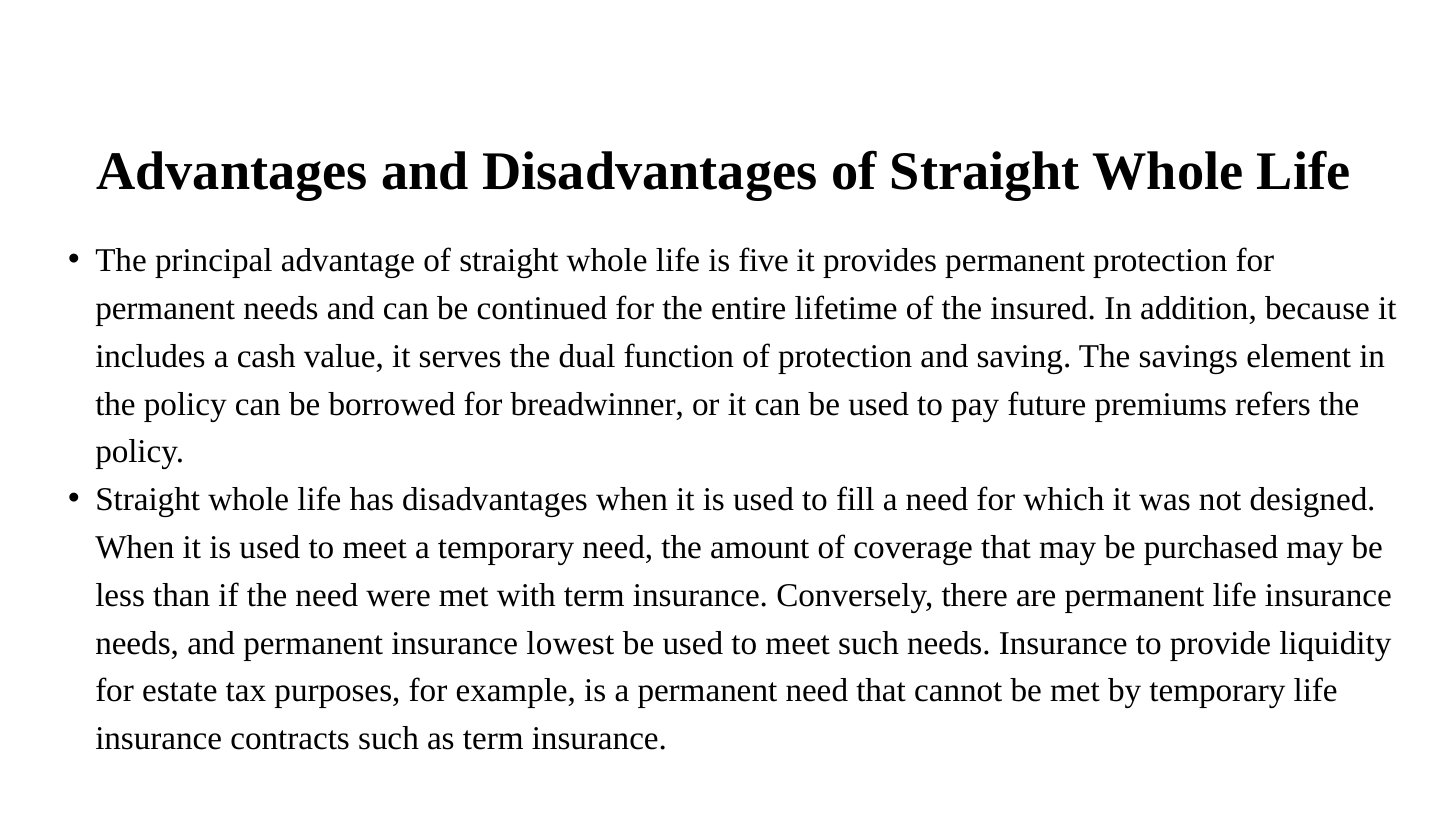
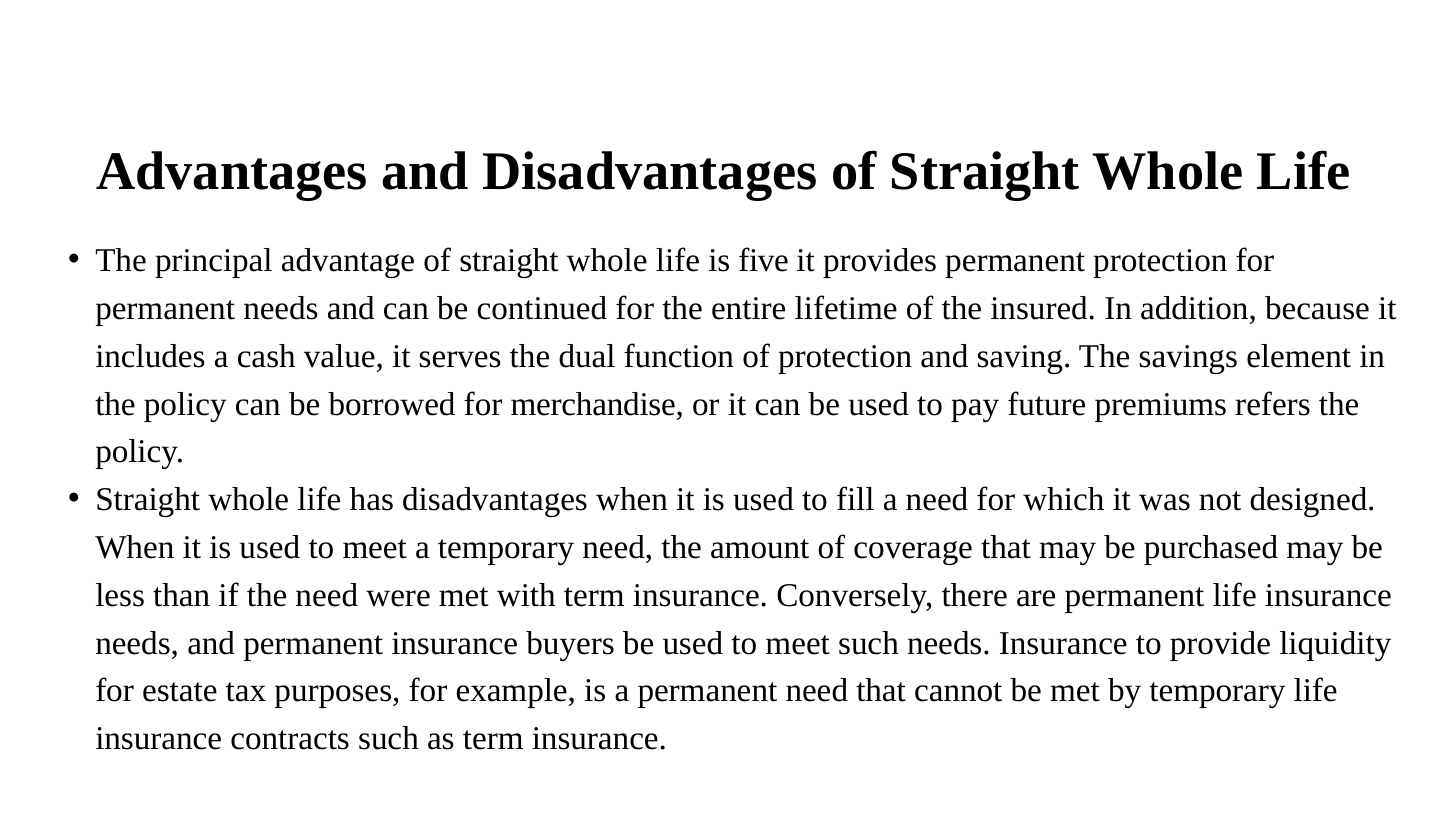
breadwinner: breadwinner -> merchandise
lowest: lowest -> buyers
